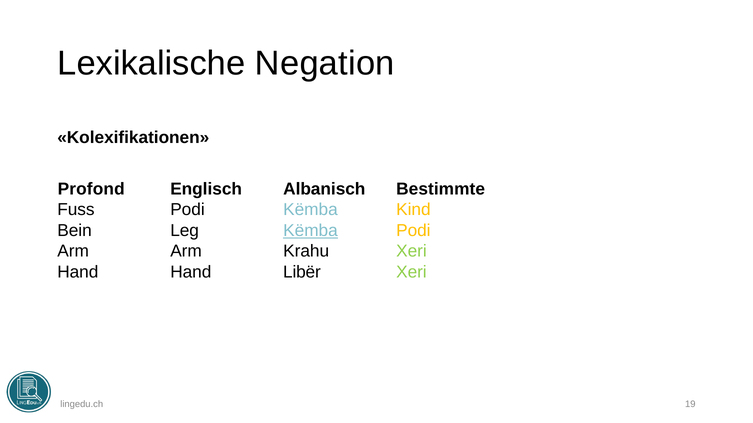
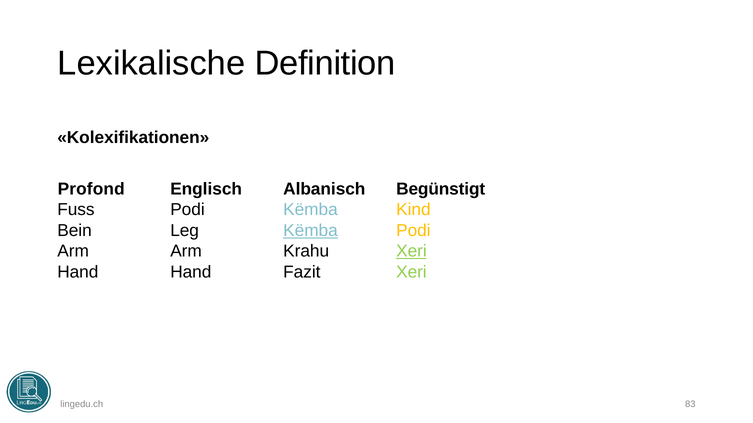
Negation: Negation -> Definition
Bestimmte: Bestimmte -> Begünstigt
Xeri at (411, 251) underline: none -> present
Libër: Libër -> Fazit
19: 19 -> 83
